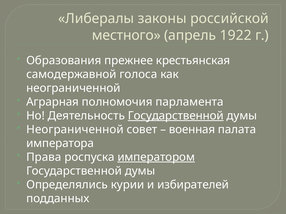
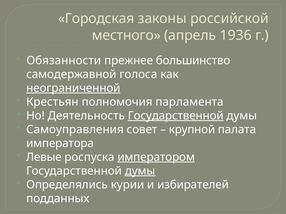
Либералы: Либералы -> Городская
1922: 1922 -> 1936
Образования: Образования -> Обязанности
крестьянская: крестьянская -> большинство
неограниченной at (73, 88) underline: none -> present
Аграрная: Аграрная -> Крестьян
Неограниченной at (75, 130): Неограниченной -> Самоуправления
военная: военная -> крупной
Права: Права -> Левые
думы at (140, 171) underline: none -> present
